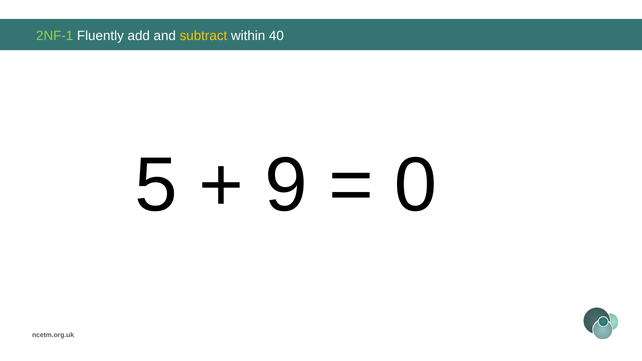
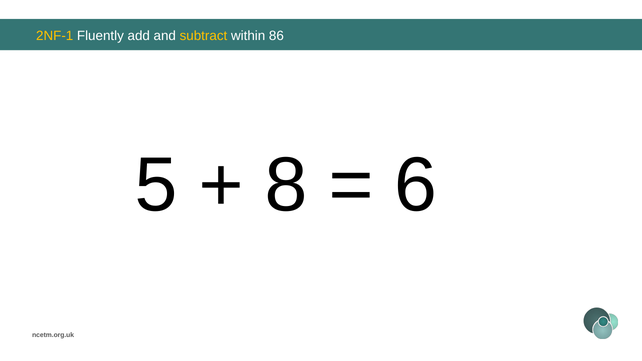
2NF-1 colour: light green -> yellow
40: 40 -> 86
9: 9 -> 8
0: 0 -> 6
